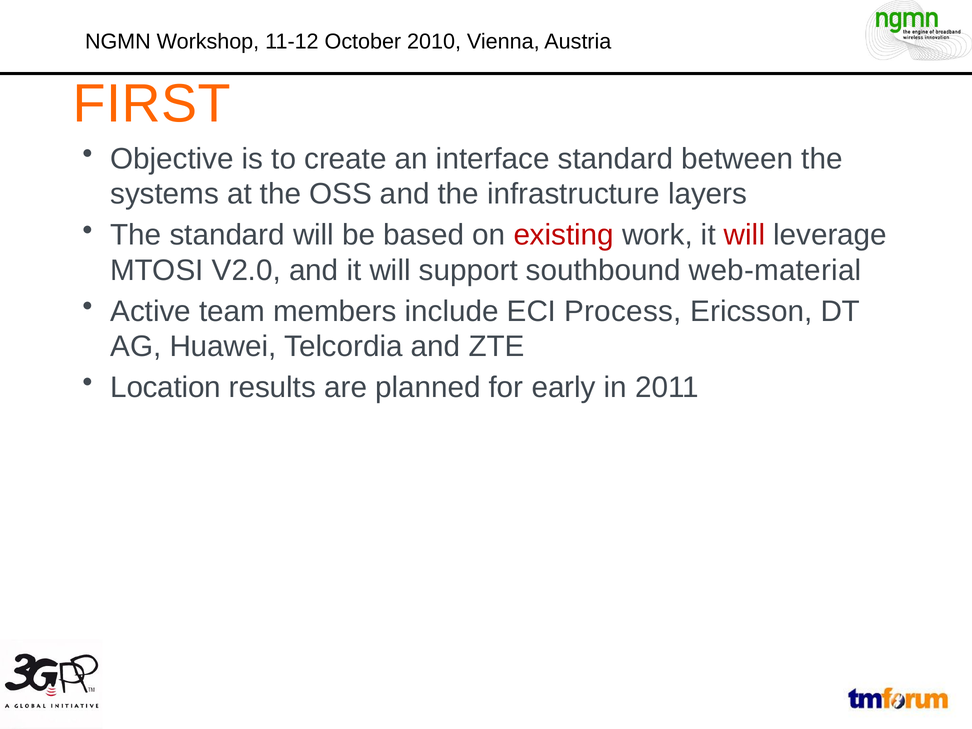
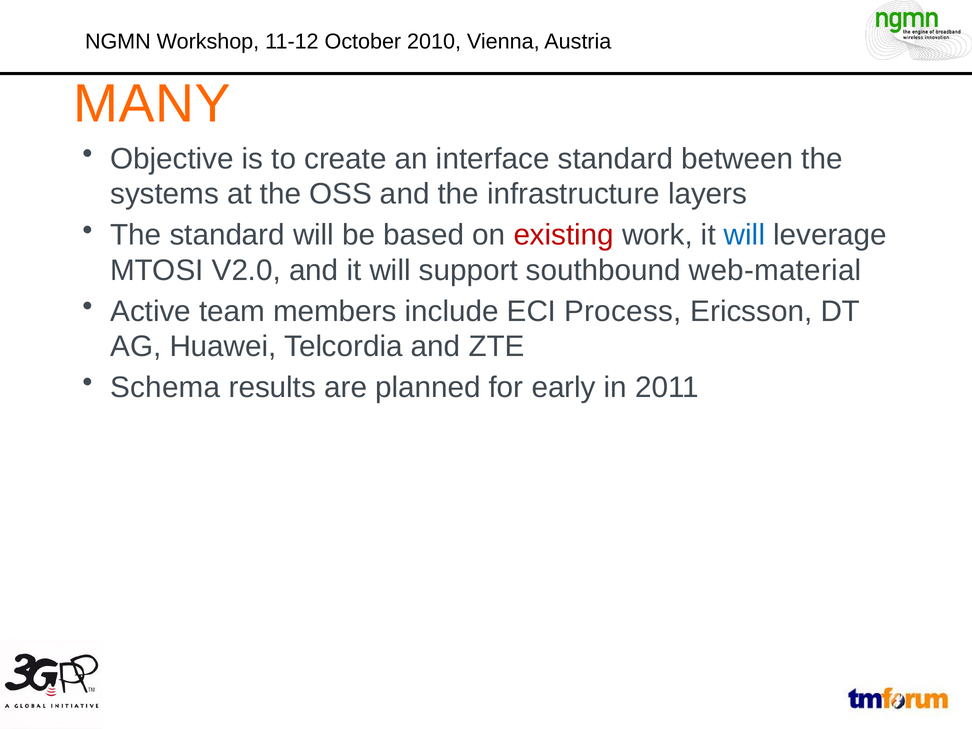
FIRST: FIRST -> MANY
will at (745, 235) colour: red -> blue
Location: Location -> Schema
